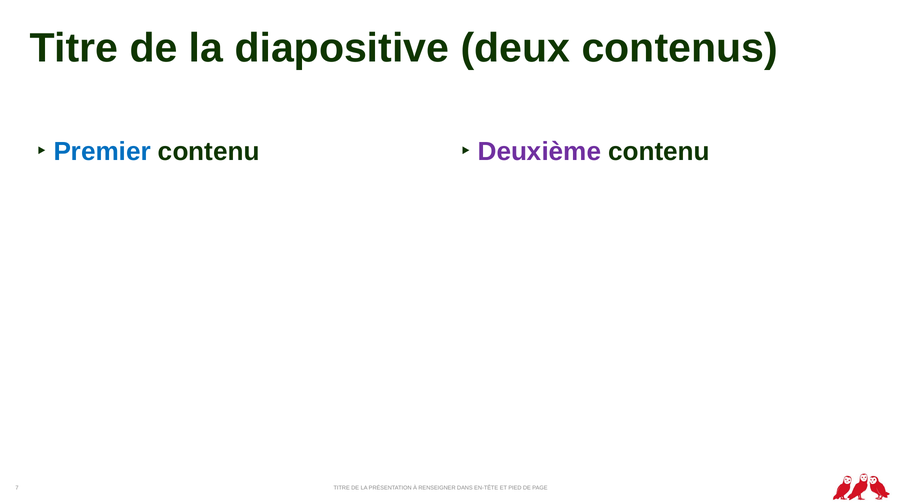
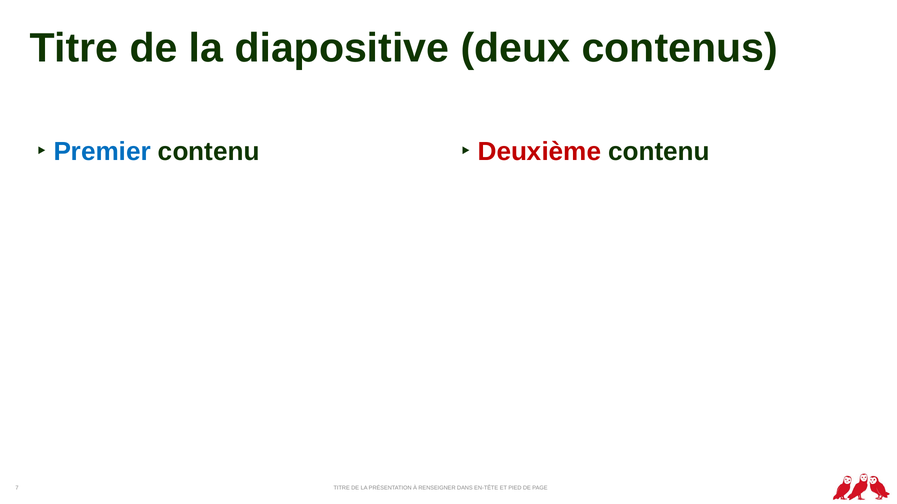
Deuxième colour: purple -> red
